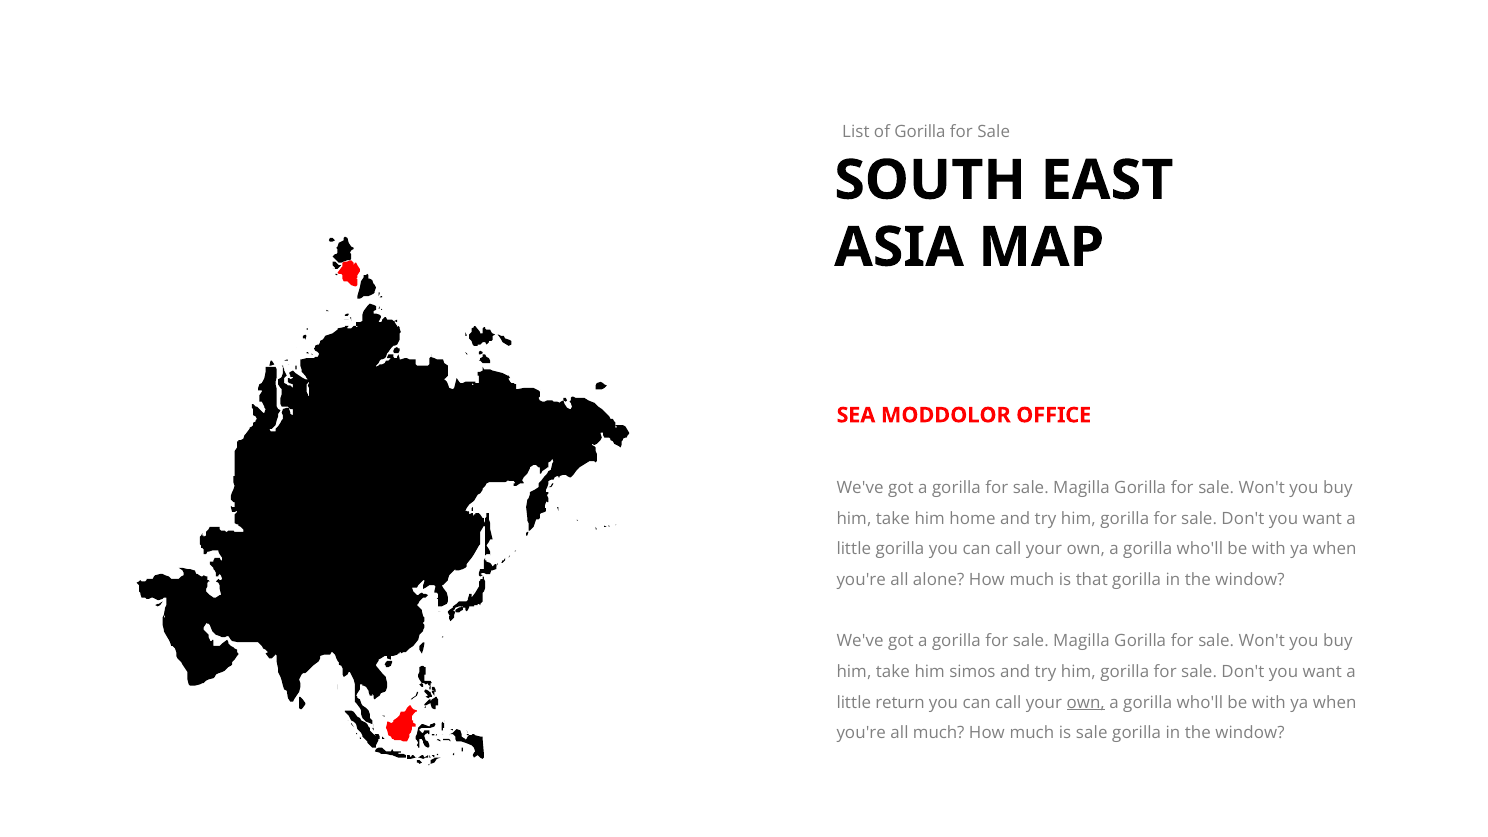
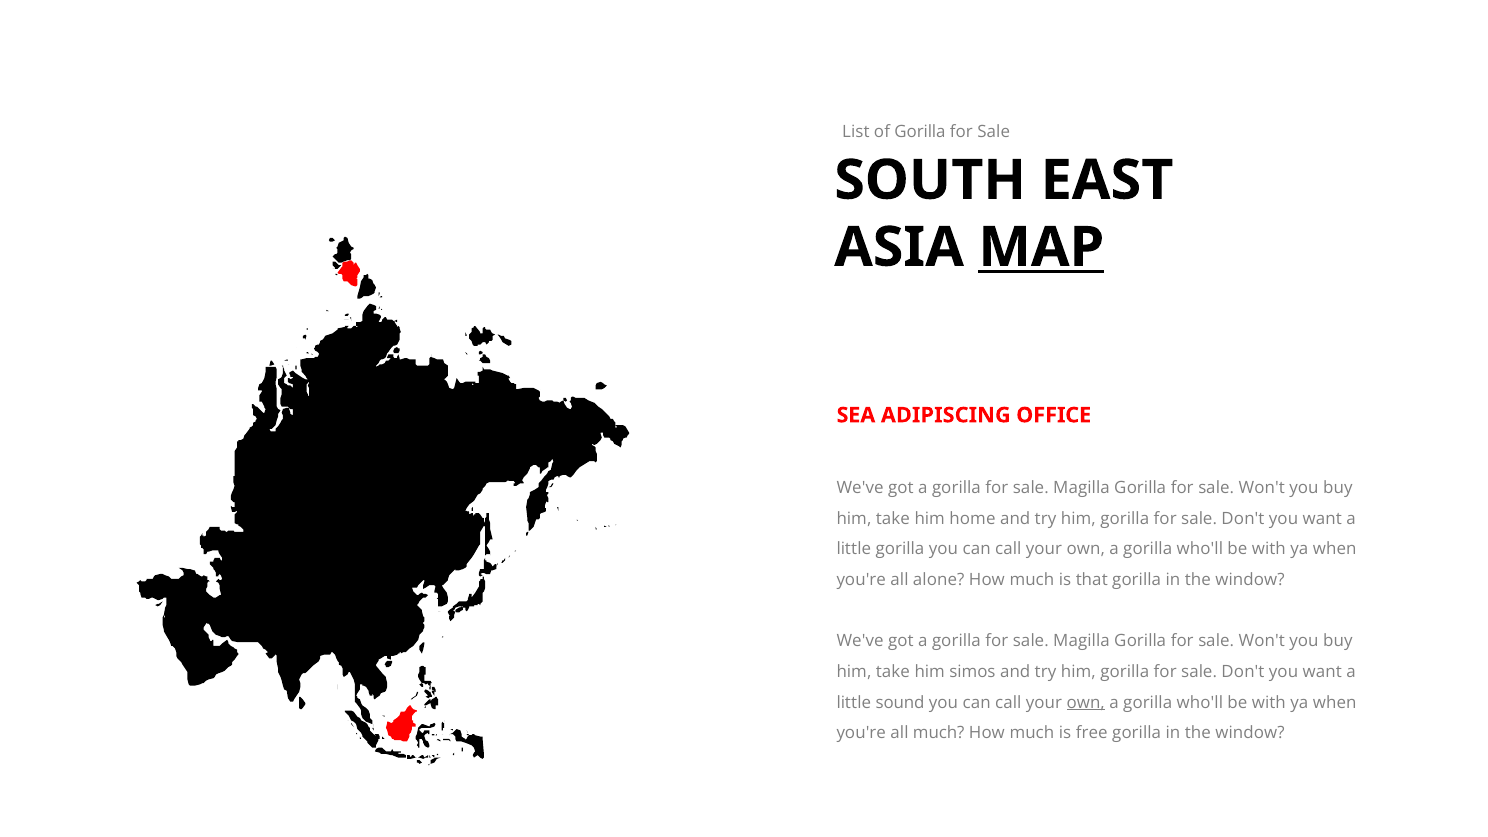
MAP underline: none -> present
MODDOLOR: MODDOLOR -> ADIPISCING
return: return -> sound
is sale: sale -> free
